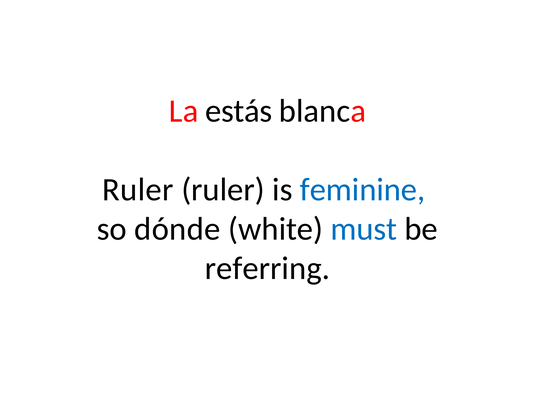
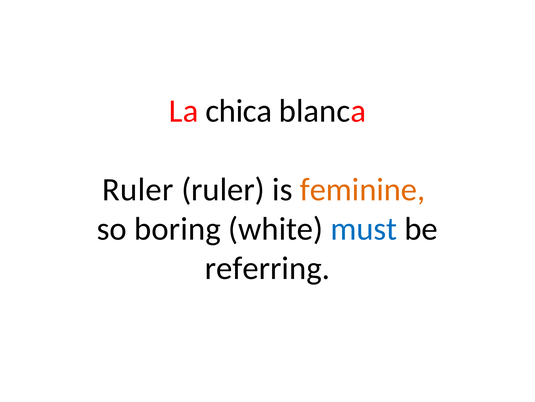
estás: estás -> chica
feminine colour: blue -> orange
dónde: dónde -> boring
